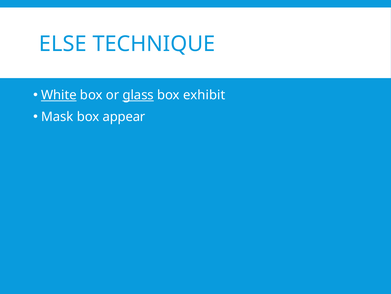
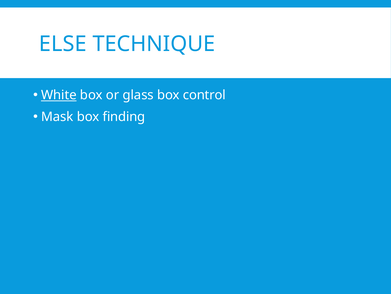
glass underline: present -> none
exhibit: exhibit -> control
appear: appear -> finding
